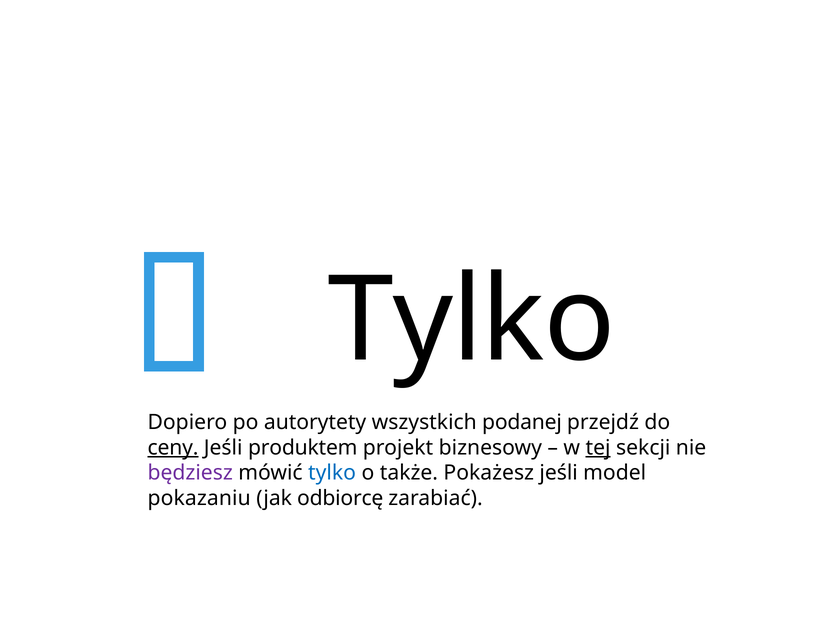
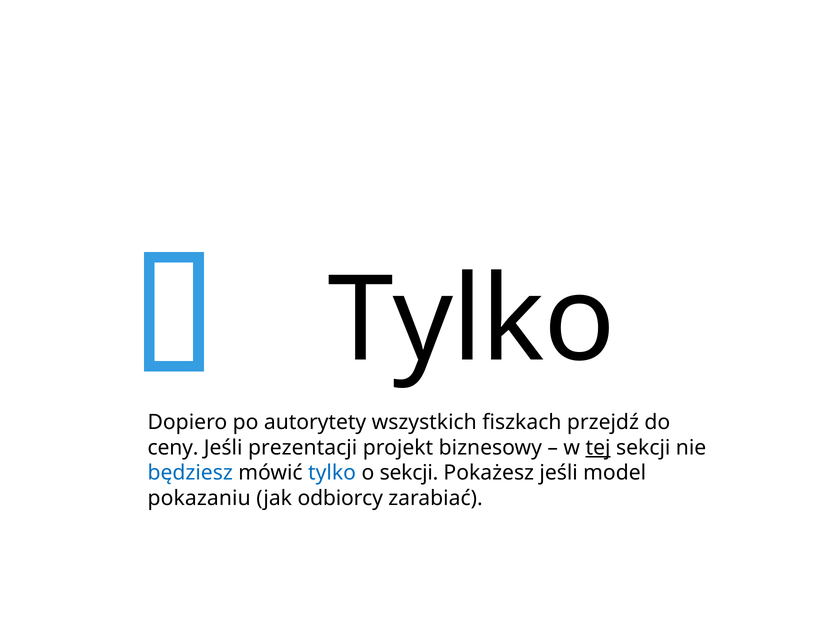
podanej: podanej -> fiszkach
ceny underline: present -> none
produktem: produktem -> prezentacji
będziesz colour: purple -> blue
o także: także -> sekcji
odbiorcę: odbiorcę -> odbiorcy
